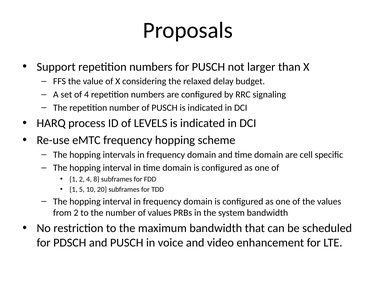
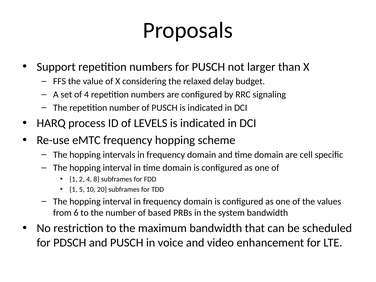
from 2: 2 -> 6
of values: values -> based
